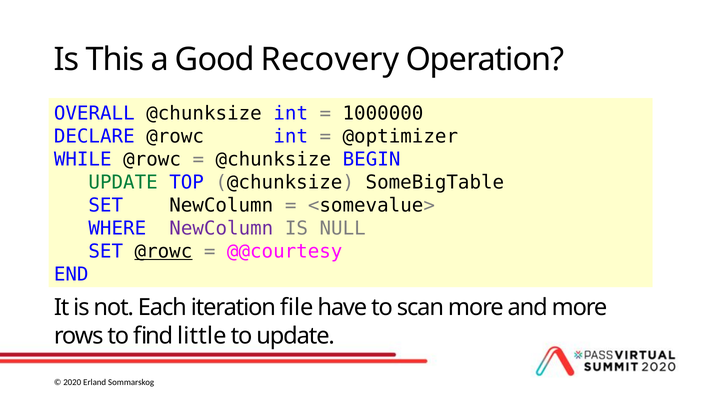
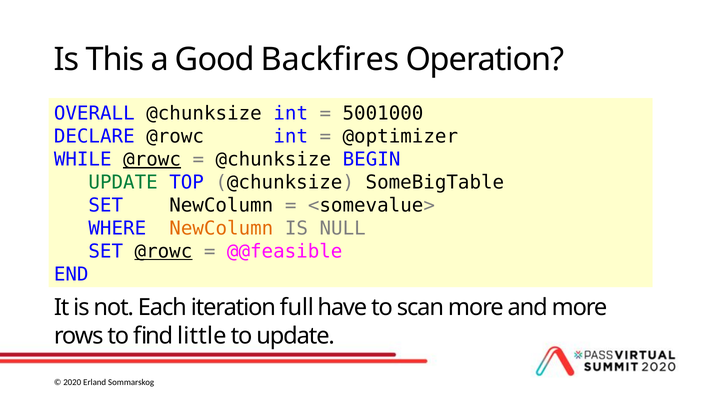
Recovery: Recovery -> Backfires
1000000: 1000000 -> 5001000
@rowc at (152, 160) underline: none -> present
NewColumn at (221, 229) colour: purple -> orange
@@courtesy: @@courtesy -> @@feasible
file: file -> full
